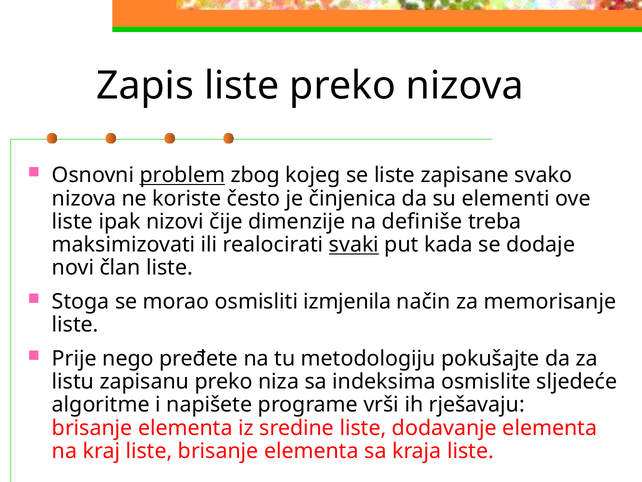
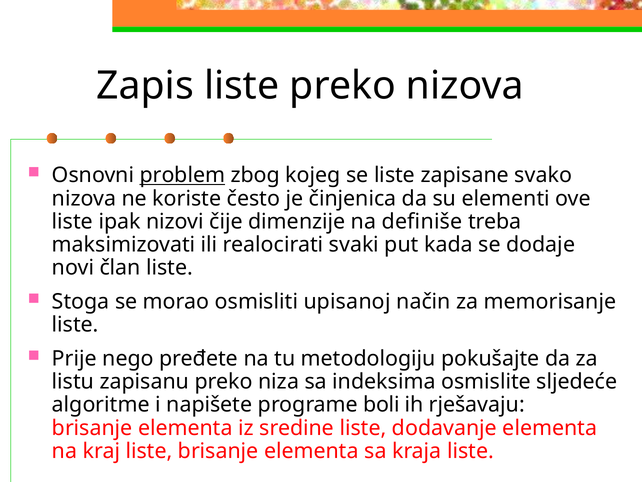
svaki underline: present -> none
izmjenila: izmjenila -> upisanoj
vrši: vrši -> boli
